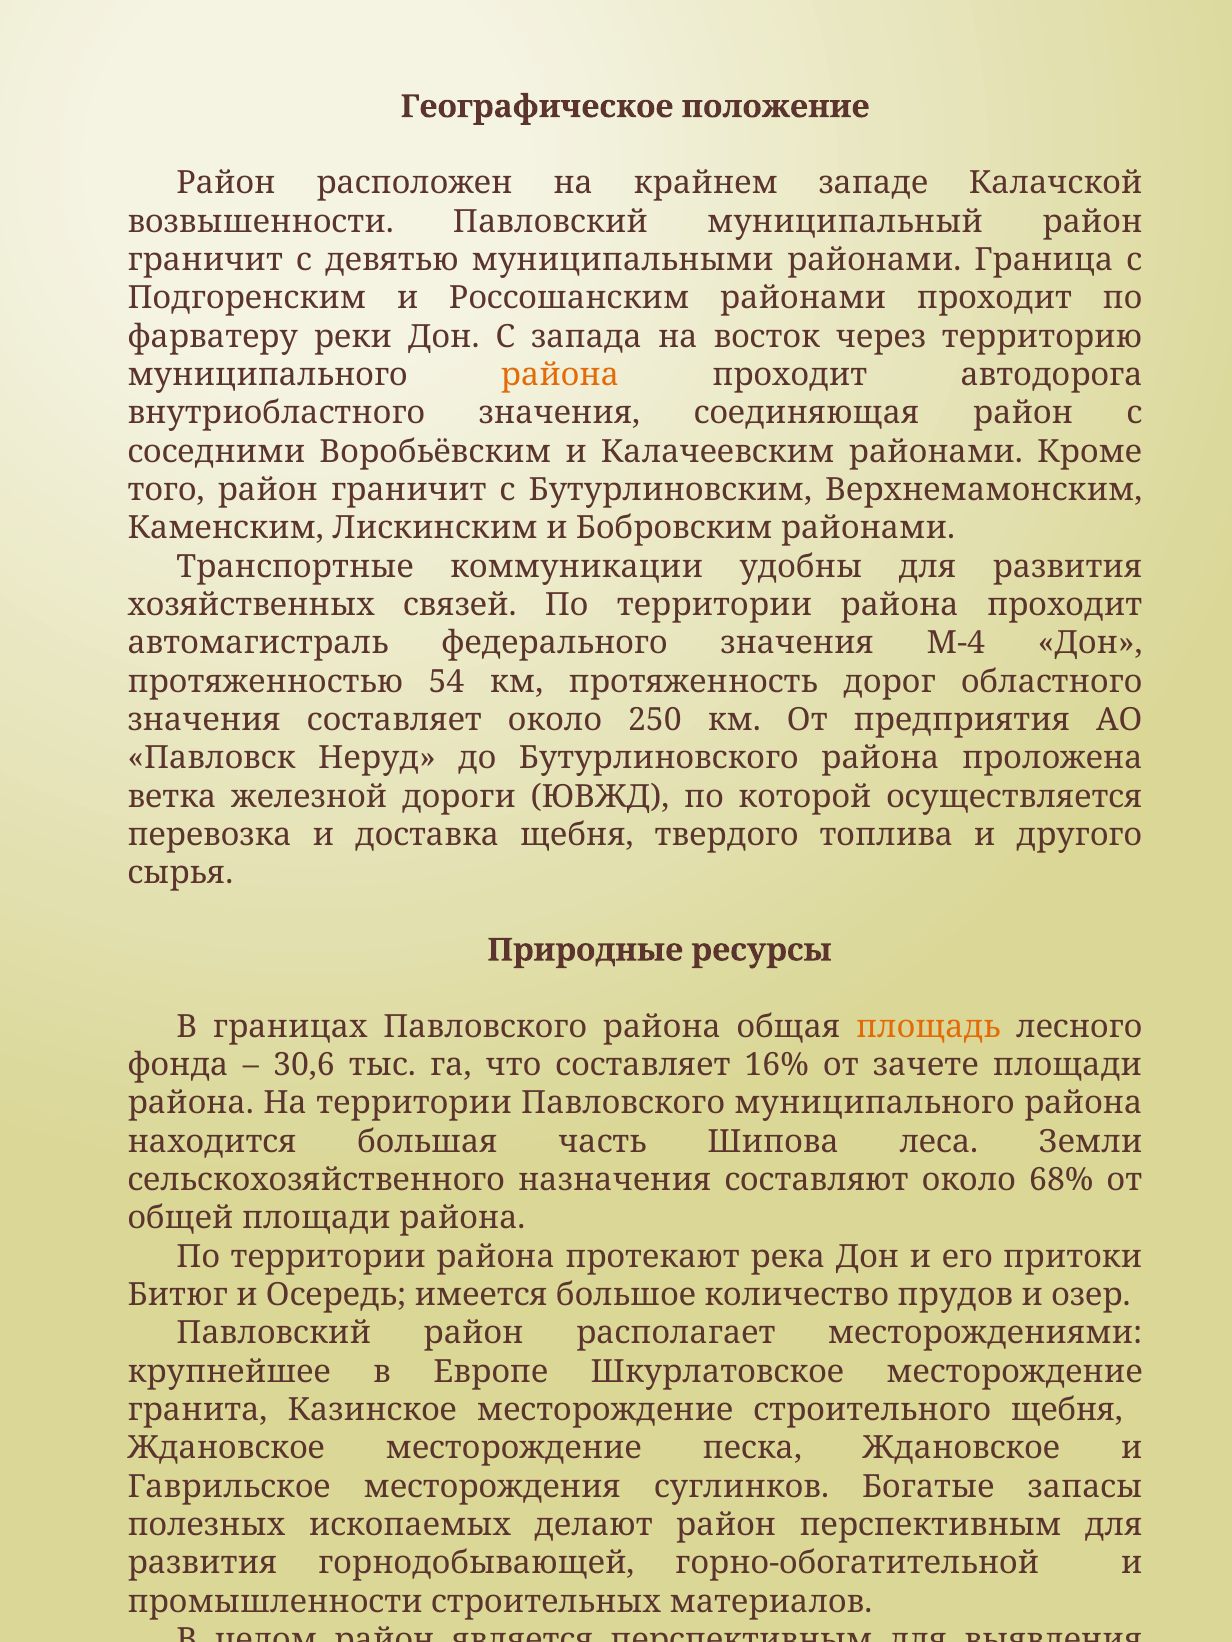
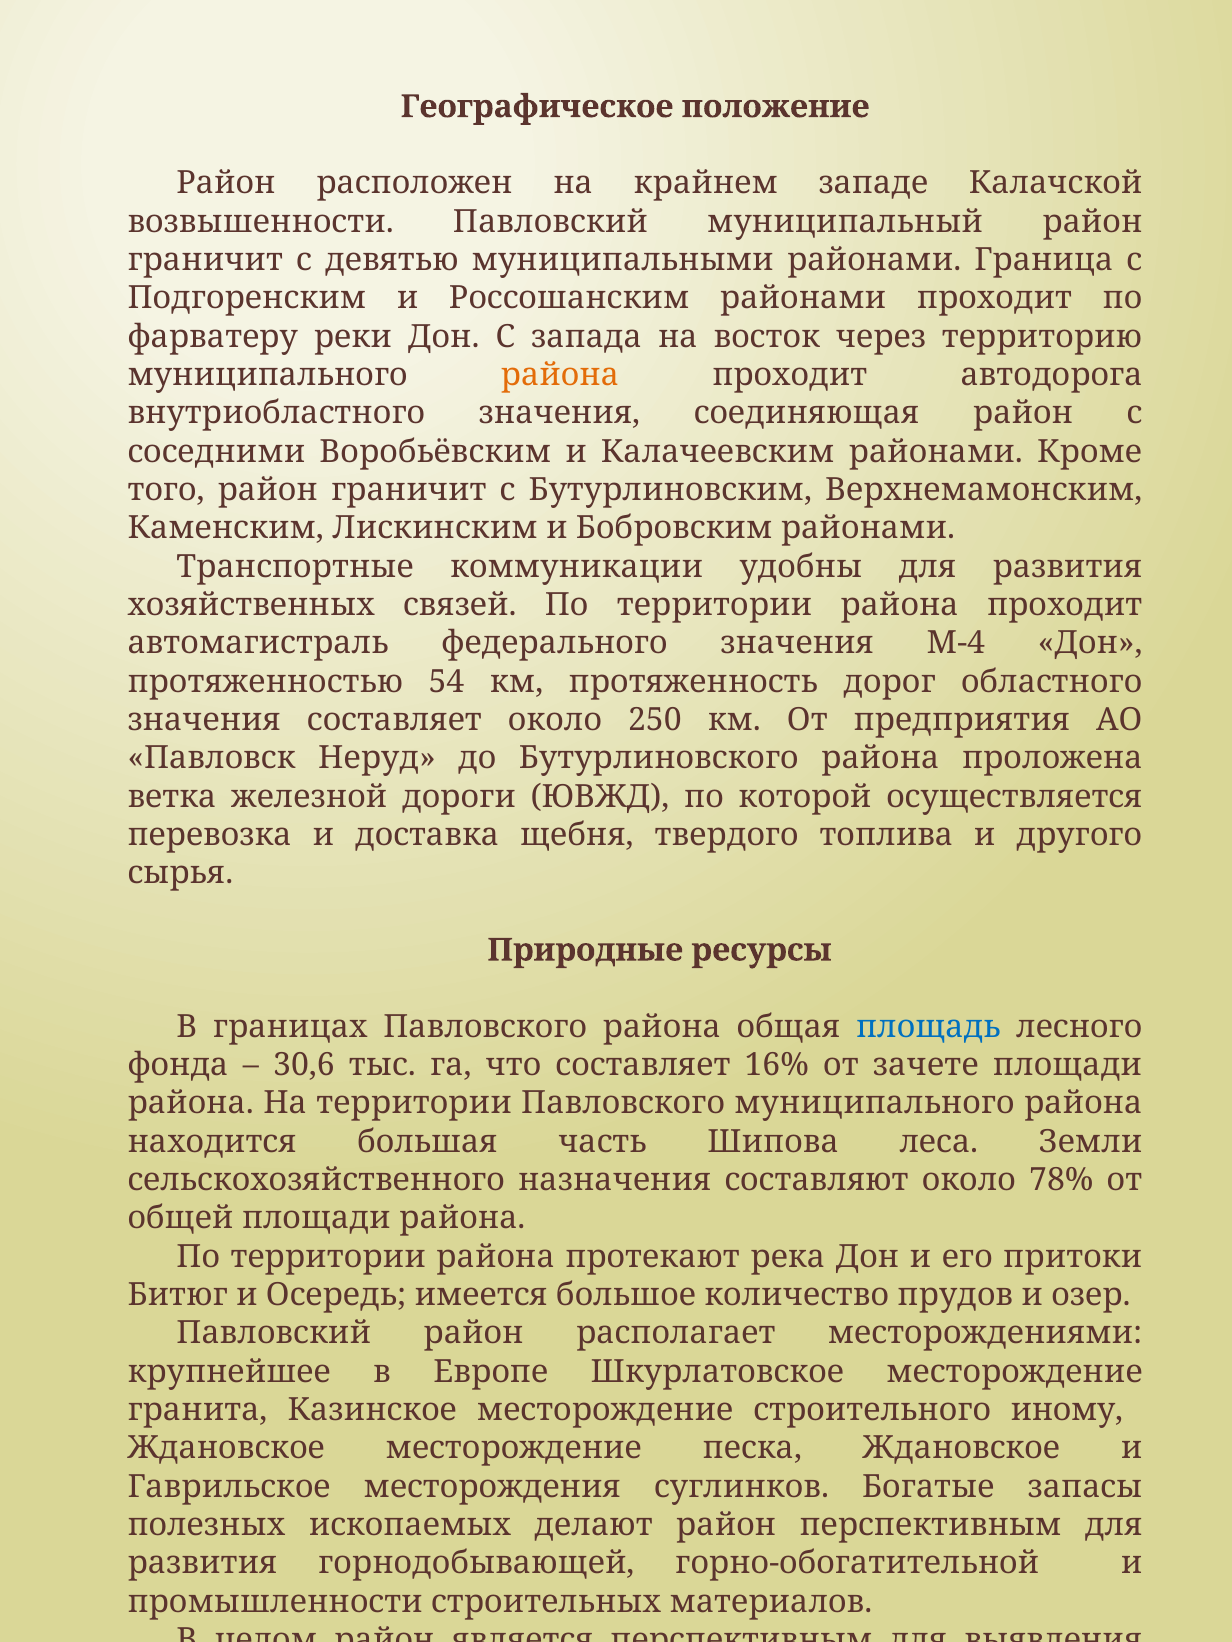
площадь colour: orange -> blue
68%: 68% -> 78%
строительного щебня: щебня -> иному
